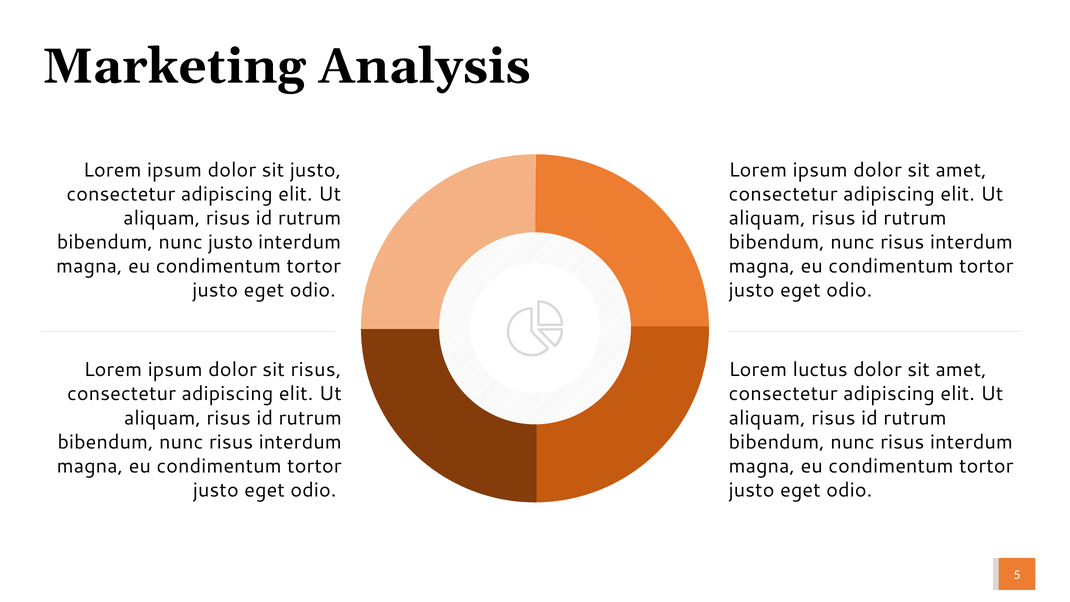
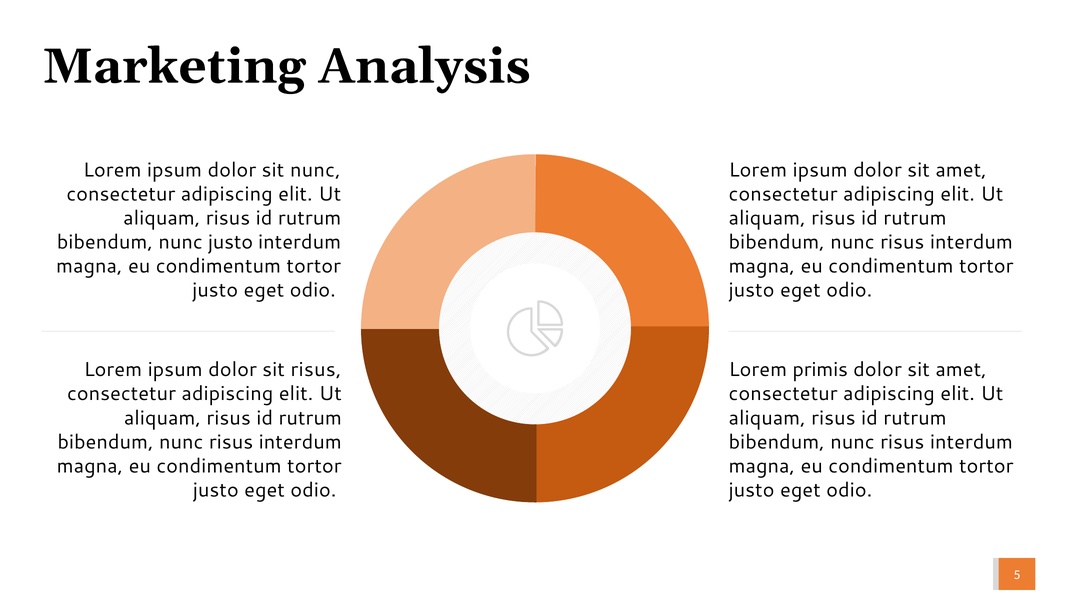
sit justo: justo -> nunc
luctus: luctus -> primis
